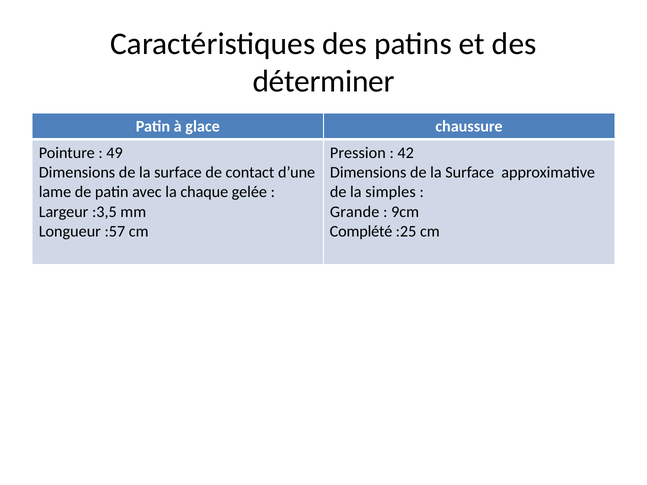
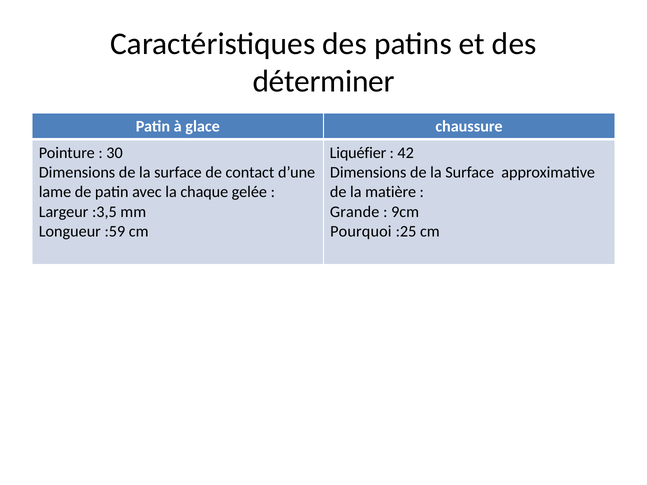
49: 49 -> 30
Pression: Pression -> Liquéfier
simples: simples -> matière
:57: :57 -> :59
Complété: Complété -> Pourquoi
